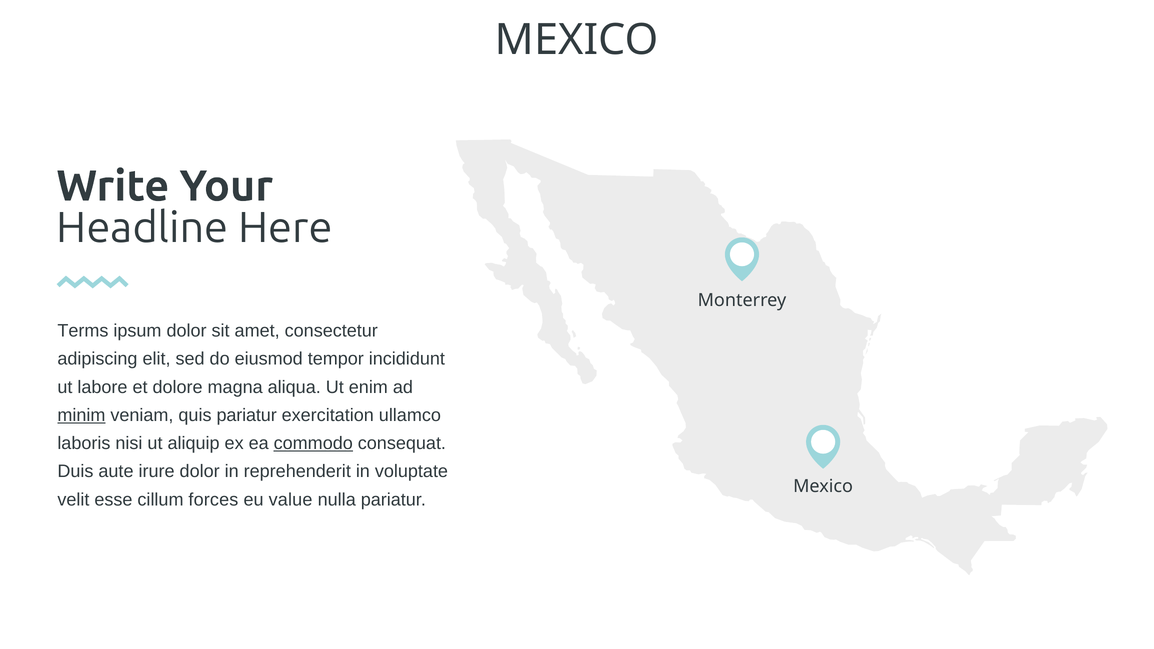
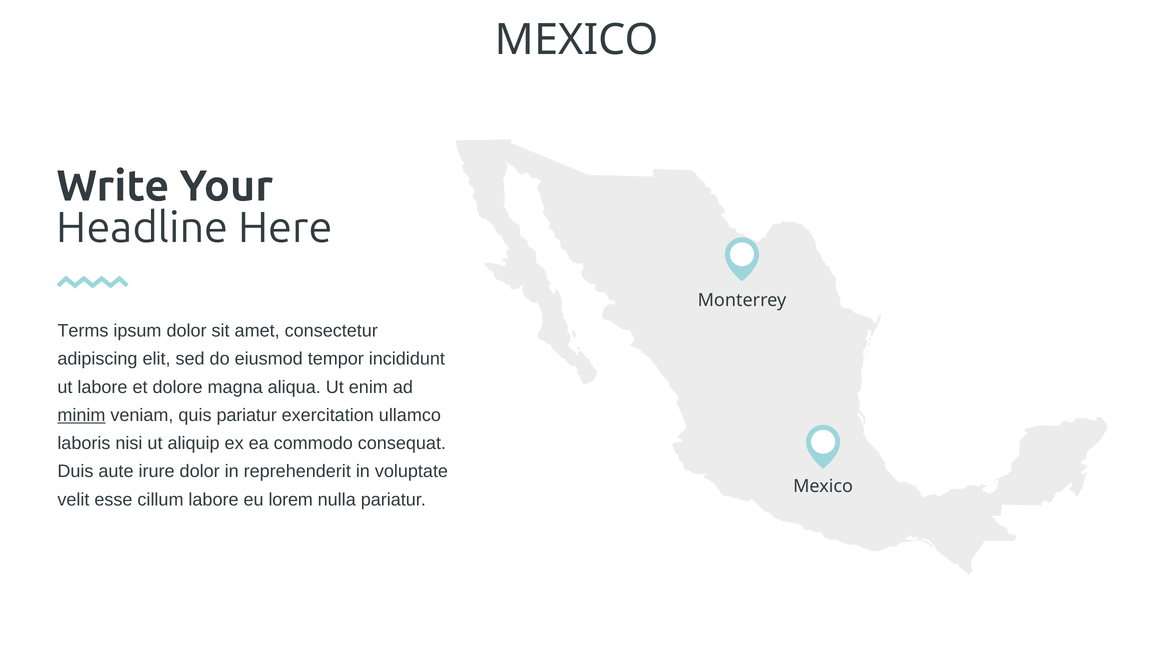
commodo underline: present -> none
cillum forces: forces -> labore
value: value -> lorem
